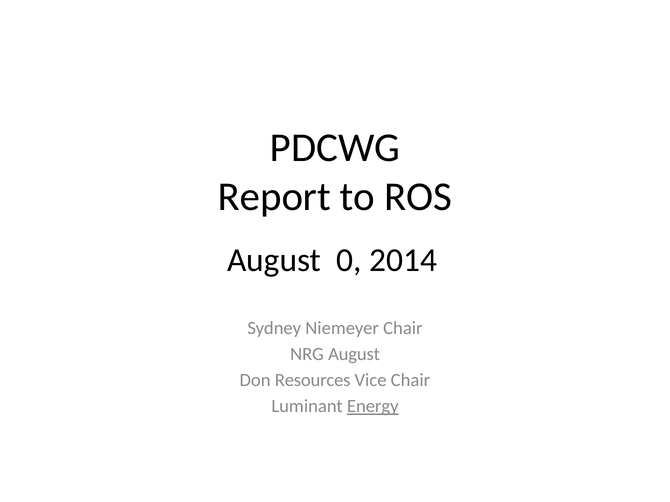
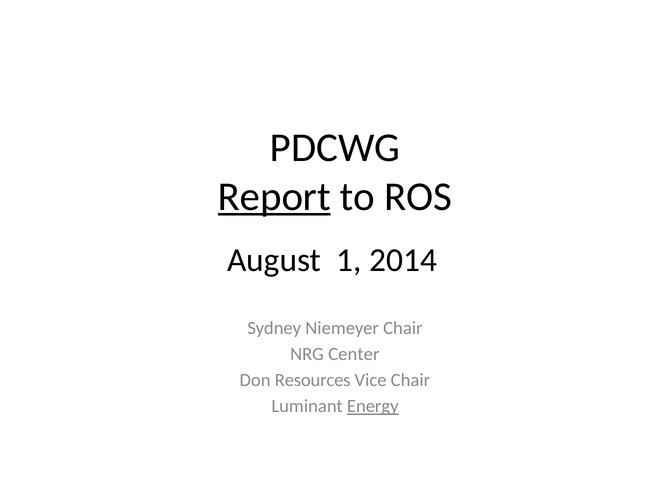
Report underline: none -> present
0: 0 -> 1
NRG August: August -> Center
